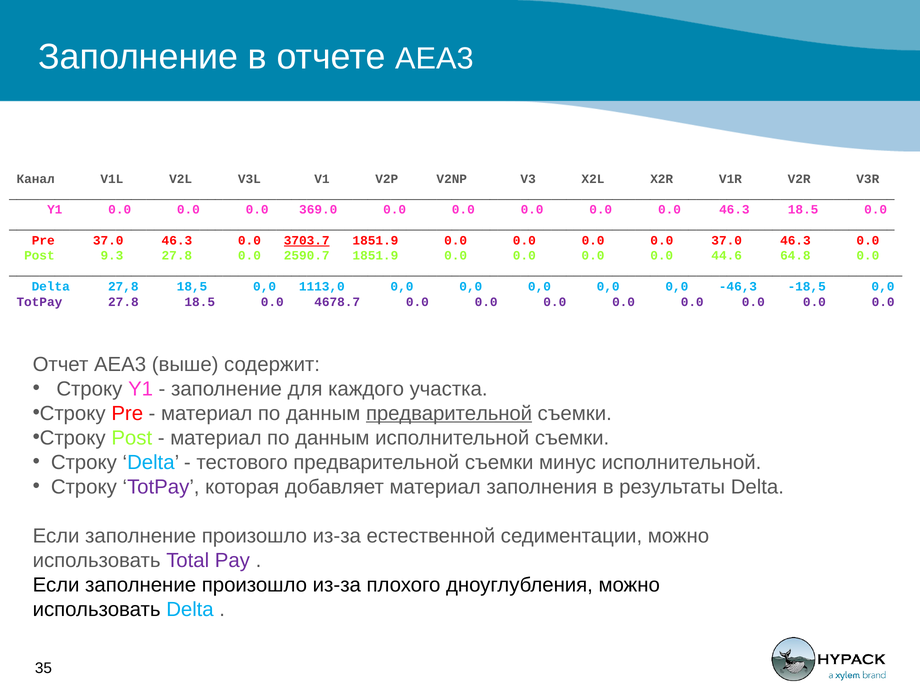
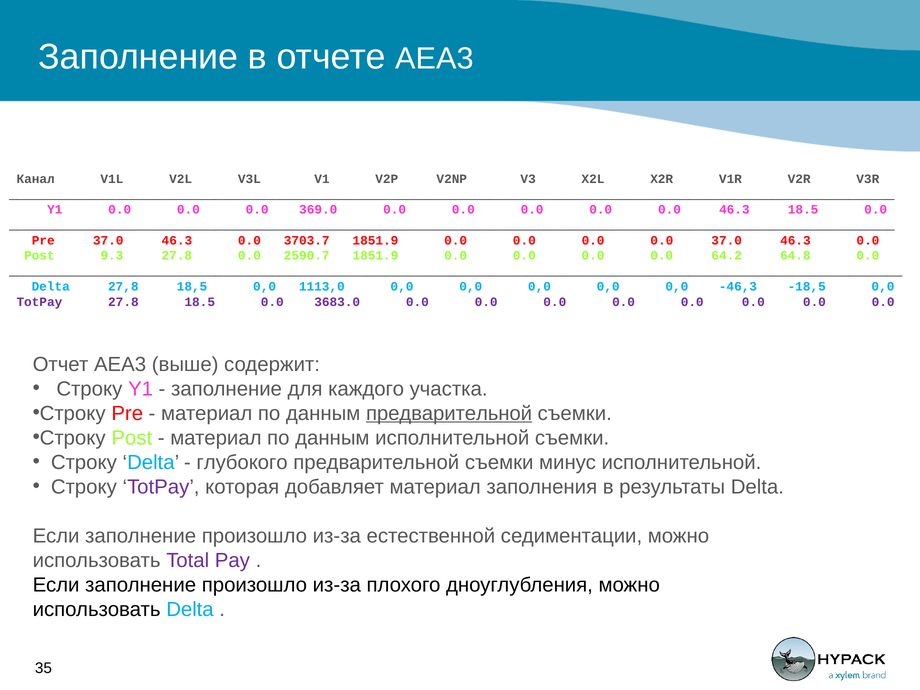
3703.7 underline: present -> none
44.6: 44.6 -> 64.2
4678.7: 4678.7 -> 3683.0
тестового: тестового -> глубокого
